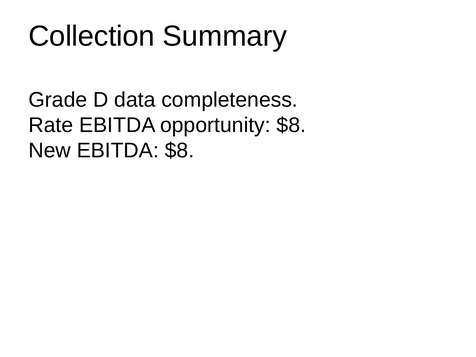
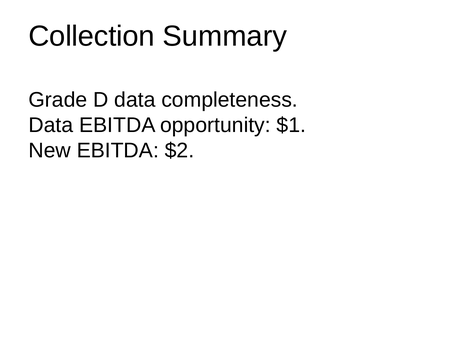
Rate at (51, 125): Rate -> Data
opportunity $8: $8 -> $1
EBITDA $8: $8 -> $2
